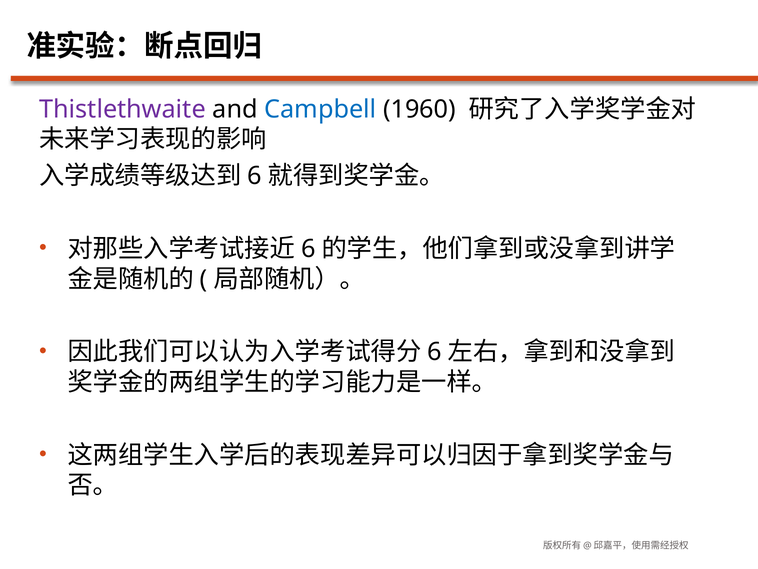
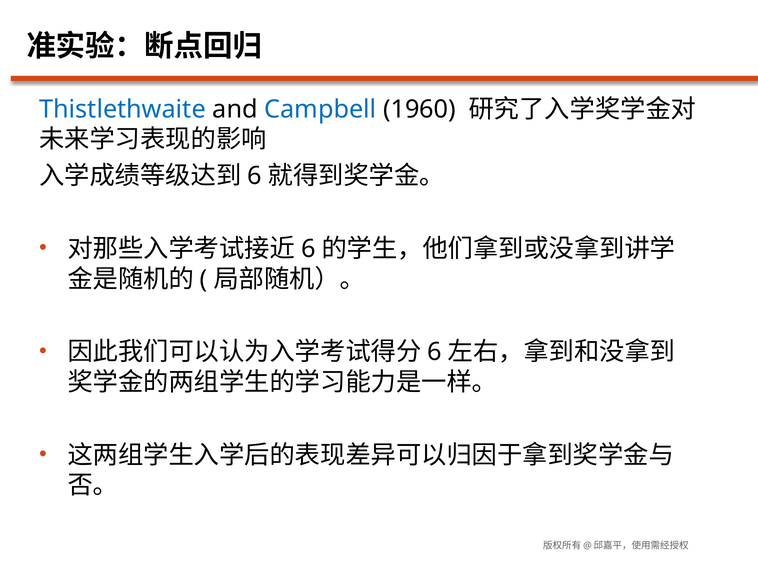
Thistlethwaite colour: purple -> blue
